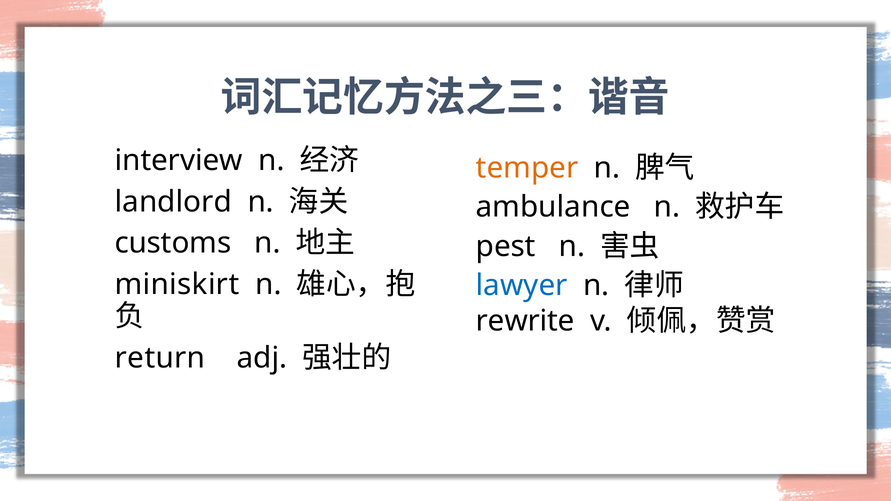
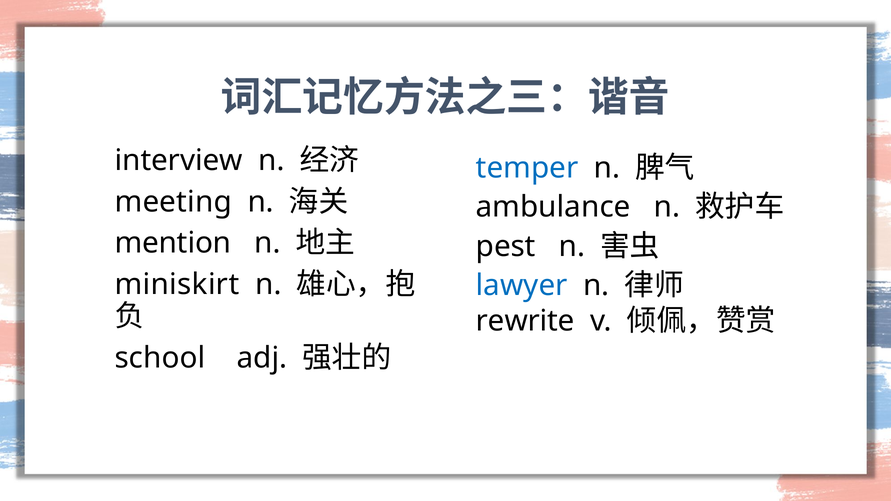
temper colour: orange -> blue
landlord: landlord -> meeting
customs: customs -> mention
return: return -> school
